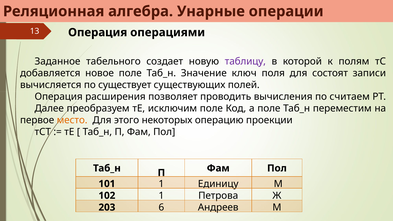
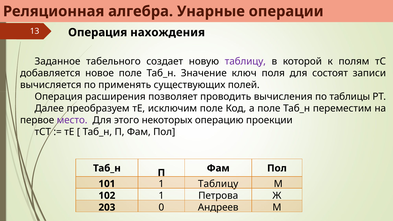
операциями: операциями -> нахождения
существует: существует -> применять
считаем: считаем -> таблицы
место colour: orange -> purple
1 Единицу: Единицу -> Таблицу
6: 6 -> 0
